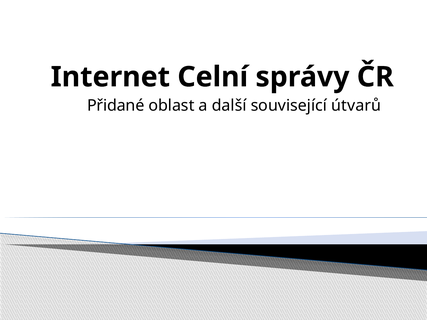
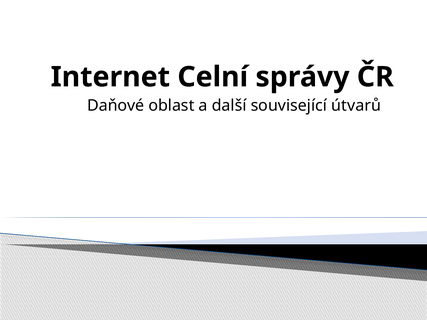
Přidané: Přidané -> Daňové
